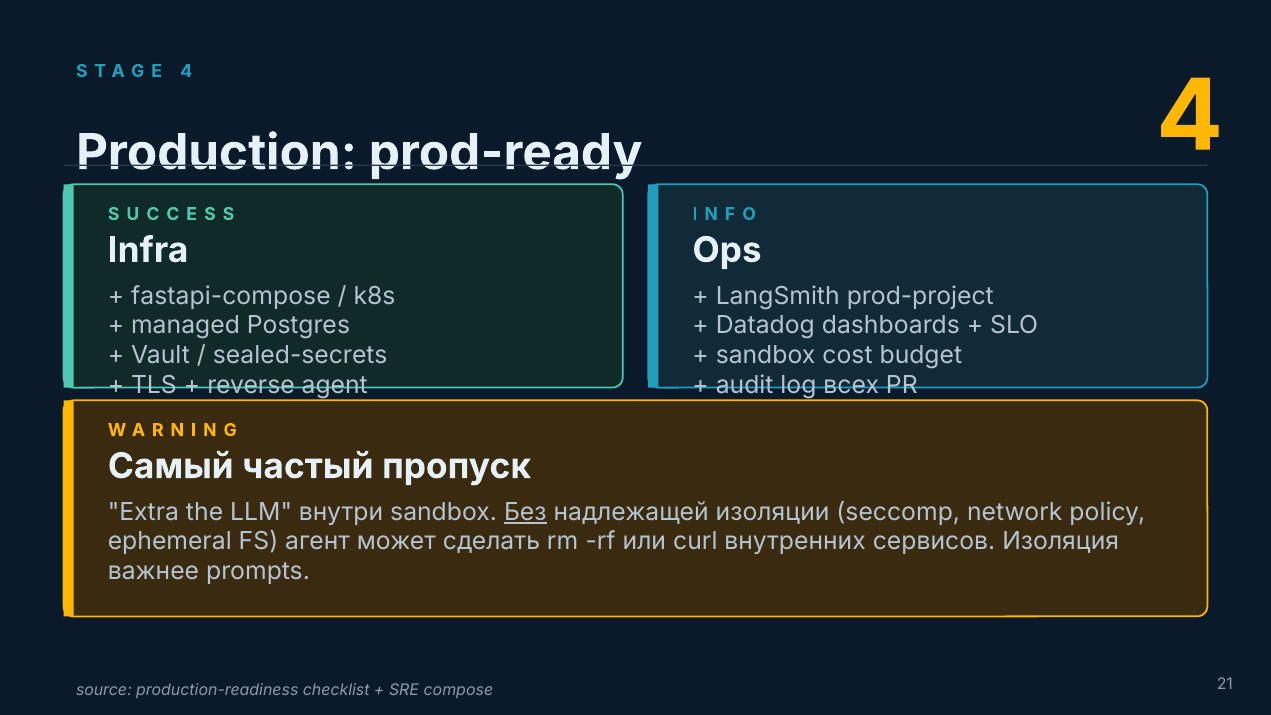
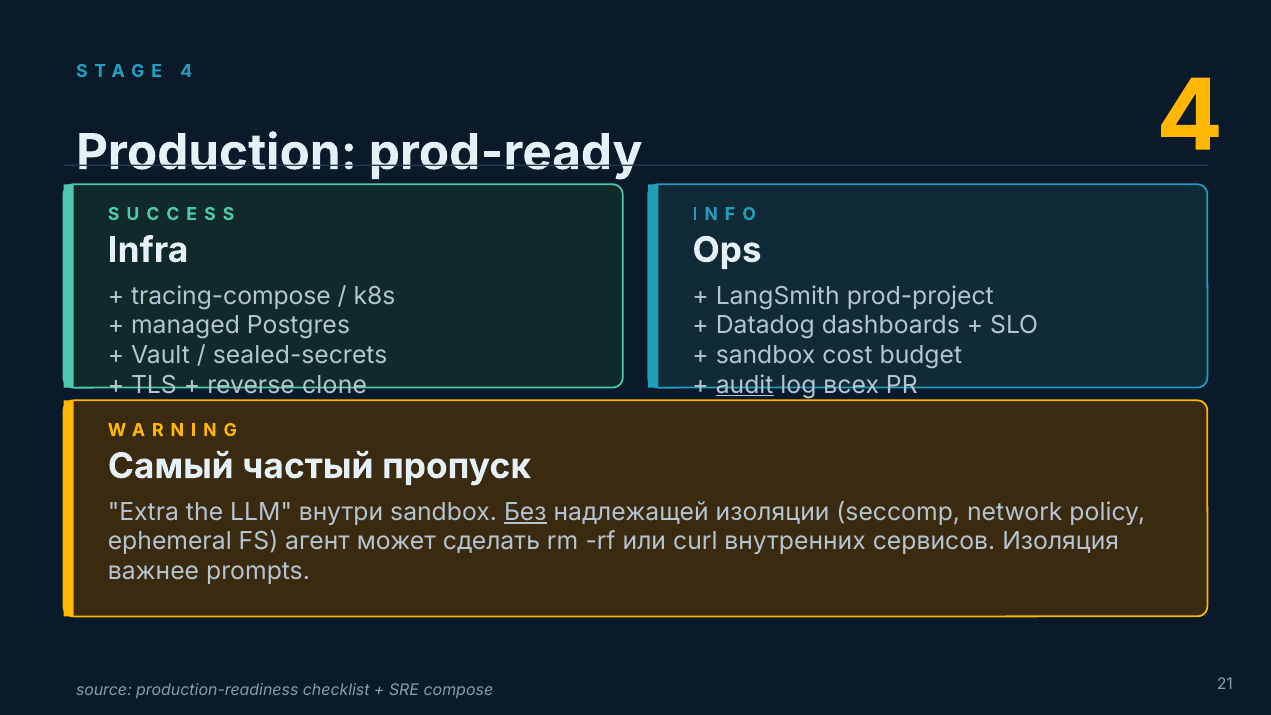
fastapi-compose: fastapi-compose -> tracing-compose
agent: agent -> clone
audit underline: none -> present
